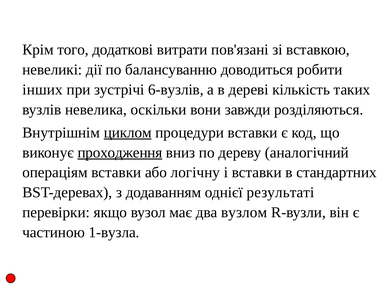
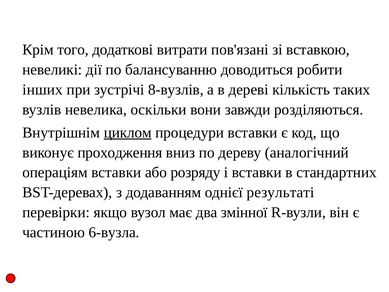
6-вузлів: 6-вузлів -> 8-вузлів
проходження underline: present -> none
логічну: логічну -> розряду
вузлом: вузлом -> змінної
1-вузла: 1-вузла -> 6-вузла
